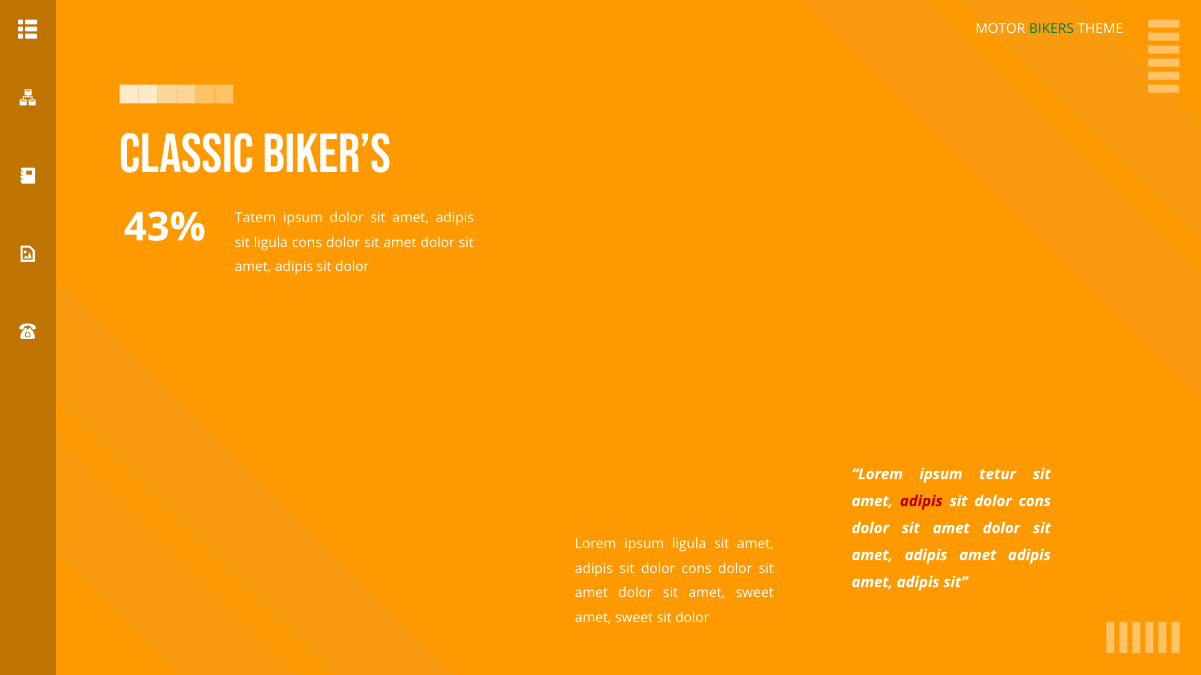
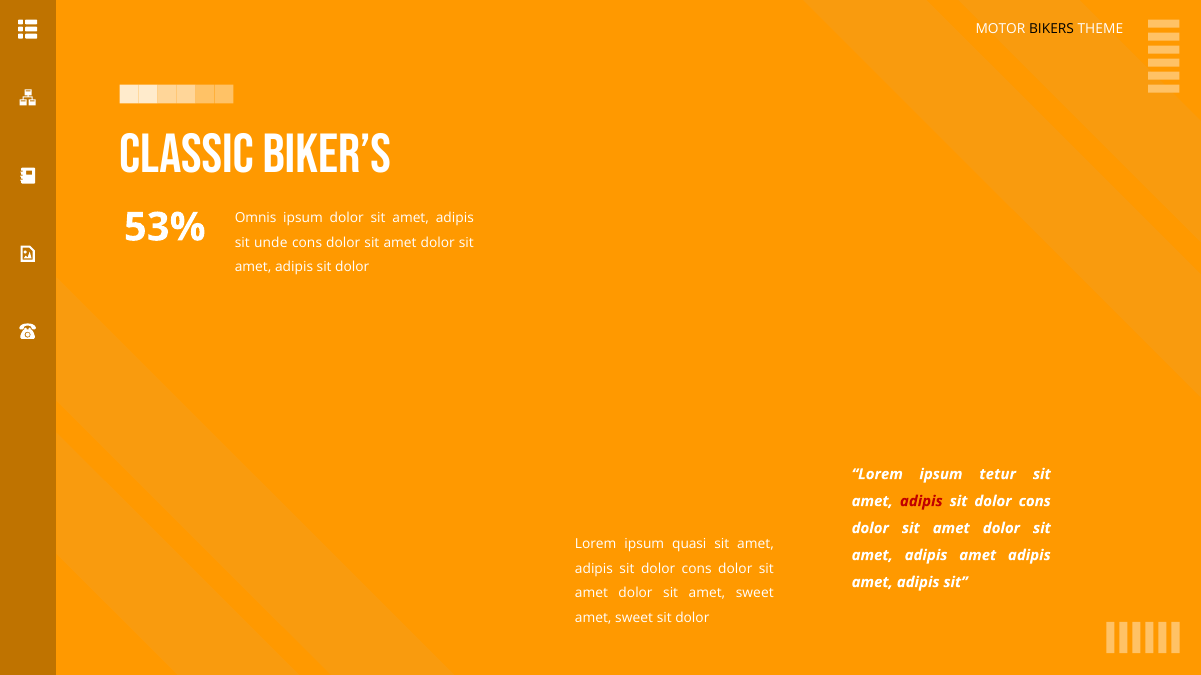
BIKERS colour: green -> black
43%: 43% -> 53%
Tatem: Tatem -> Omnis
sit ligula: ligula -> unde
ipsum ligula: ligula -> quasi
